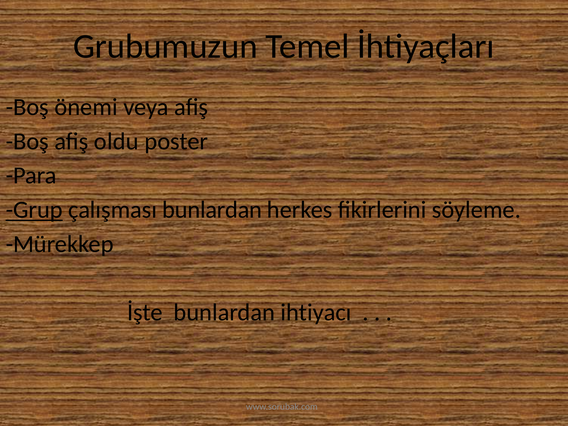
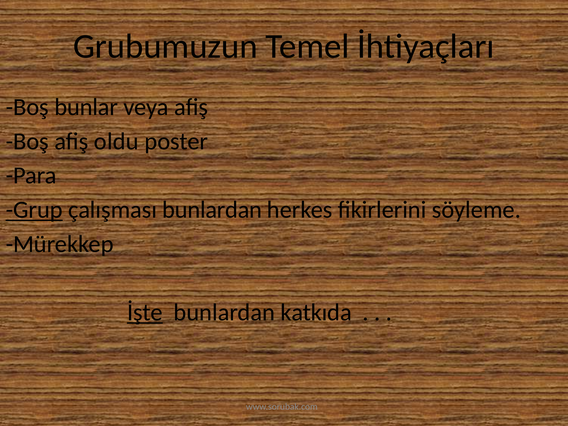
önemi: önemi -> bunlar
İşte underline: none -> present
ihtiyacı: ihtiyacı -> katkıda
